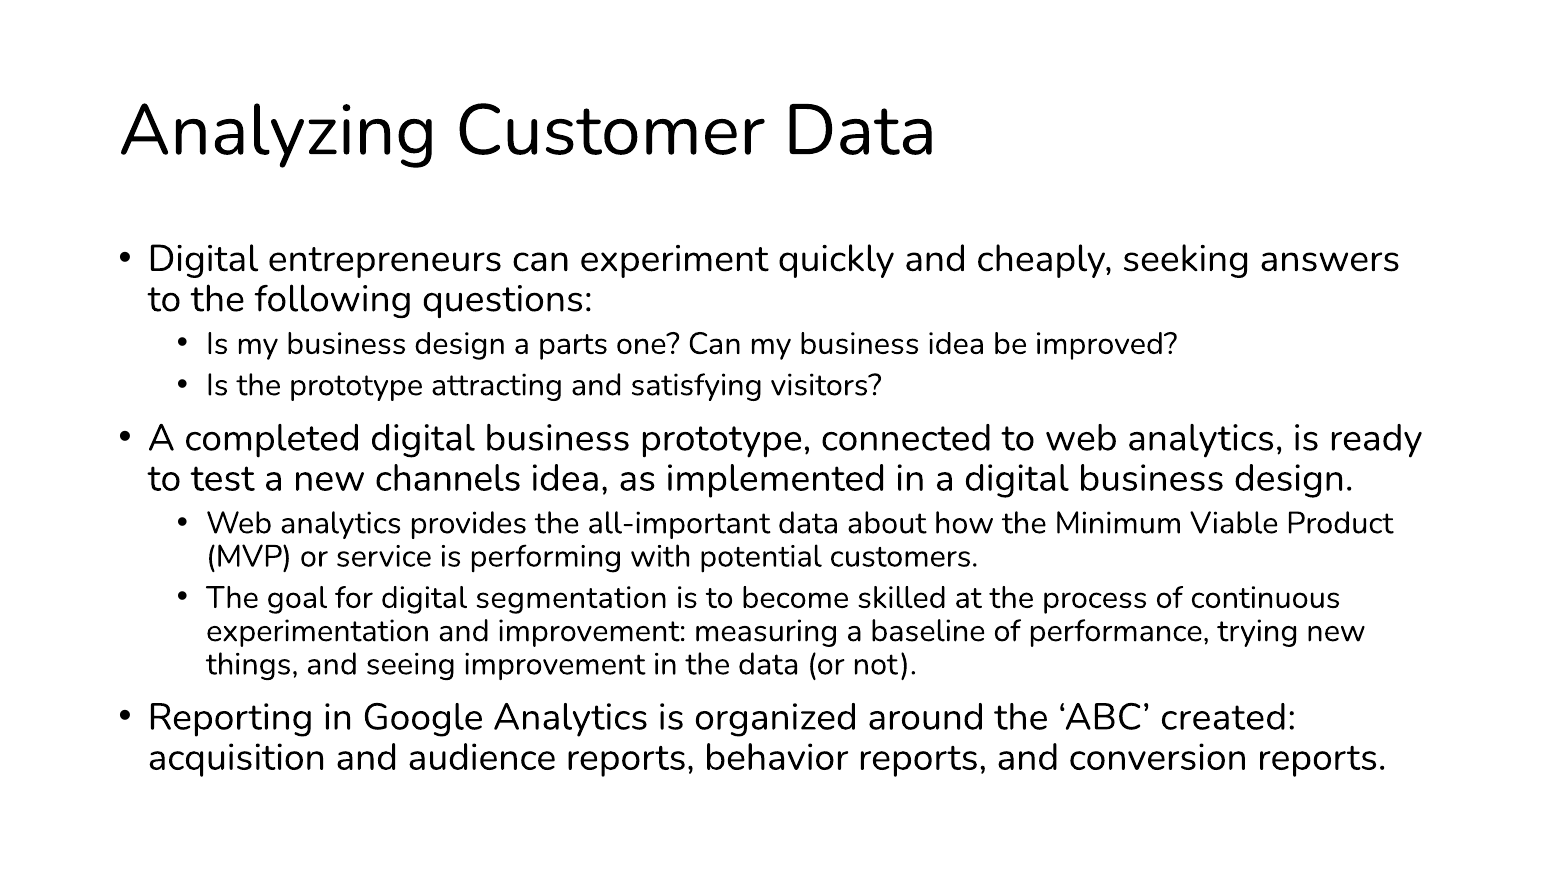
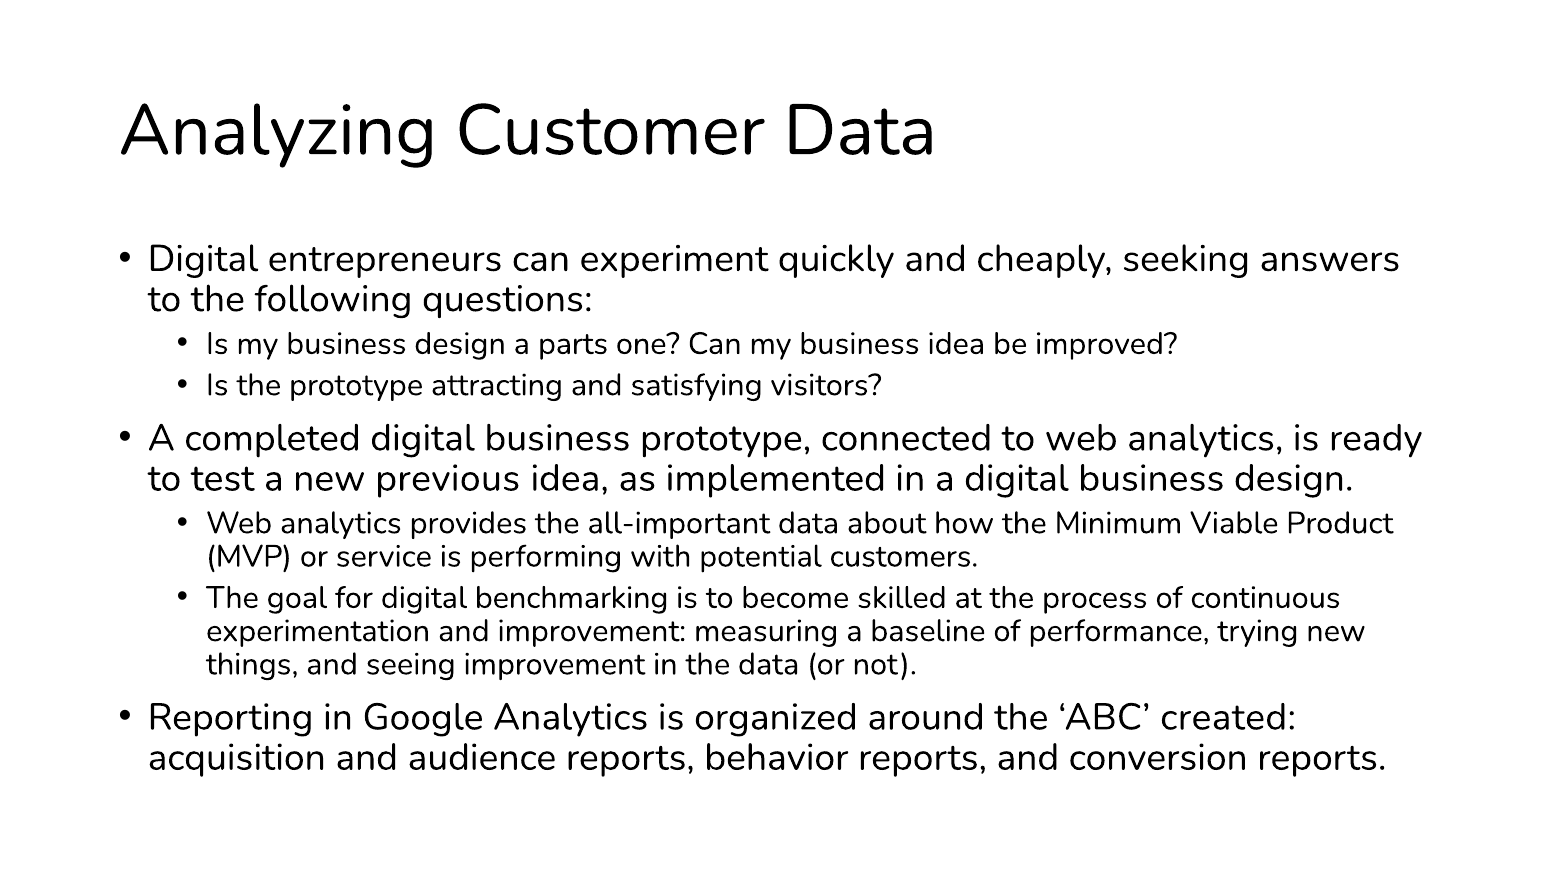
channels: channels -> previous
segmentation: segmentation -> benchmarking
